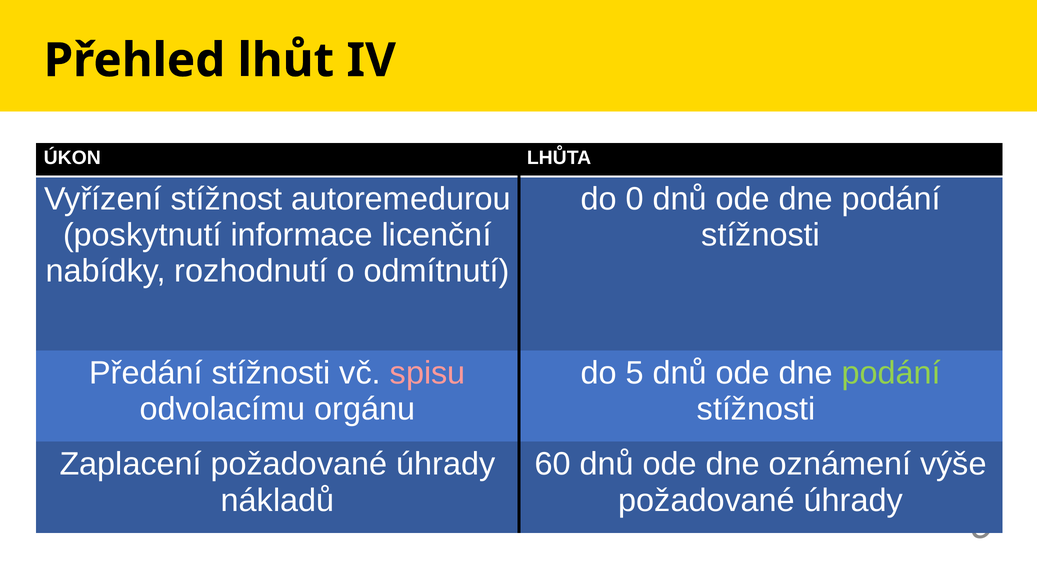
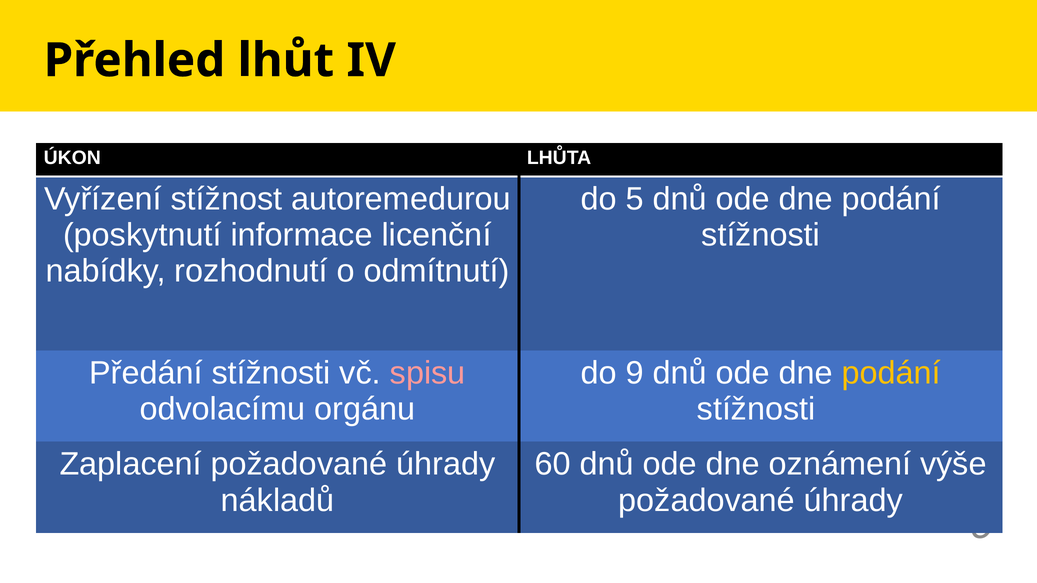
0: 0 -> 5
do 5: 5 -> 9
podání at (891, 373) colour: light green -> yellow
